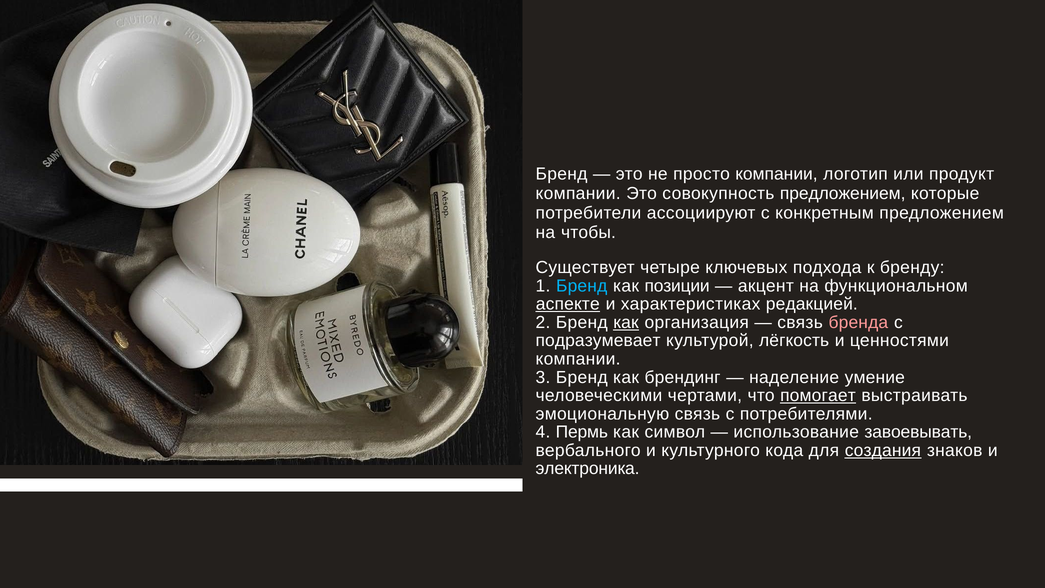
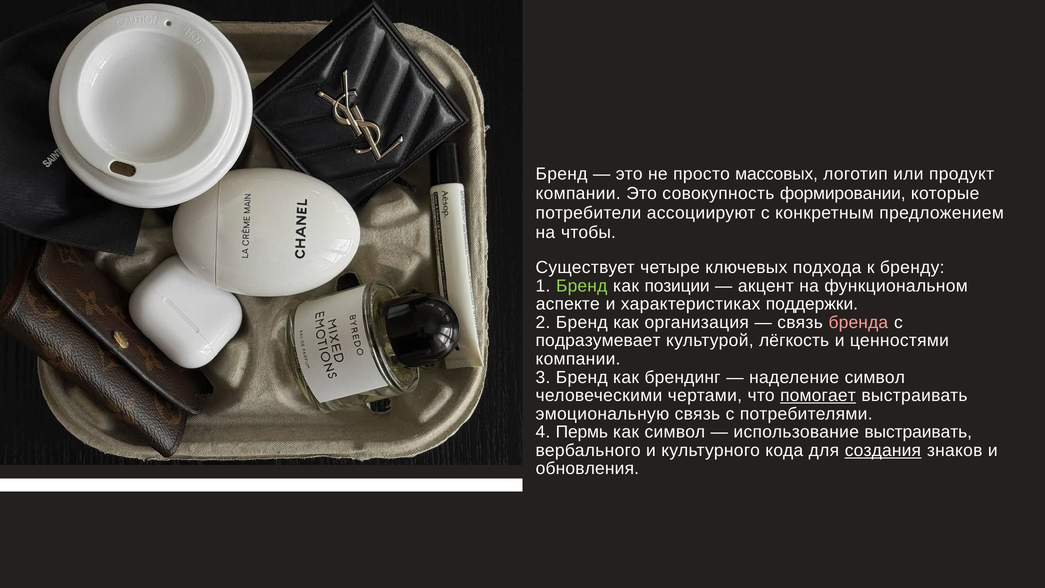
просто компании: компании -> массовых
совокупность предложением: предложением -> формировании
Бренд at (582, 286) colour: light blue -> light green
аспекте underline: present -> none
редакцией: редакцией -> поддержки
как at (626, 322) underline: present -> none
наделение умение: умение -> символ
использование завоевывать: завоевывать -> выстраивать
электроника: электроника -> обновления
